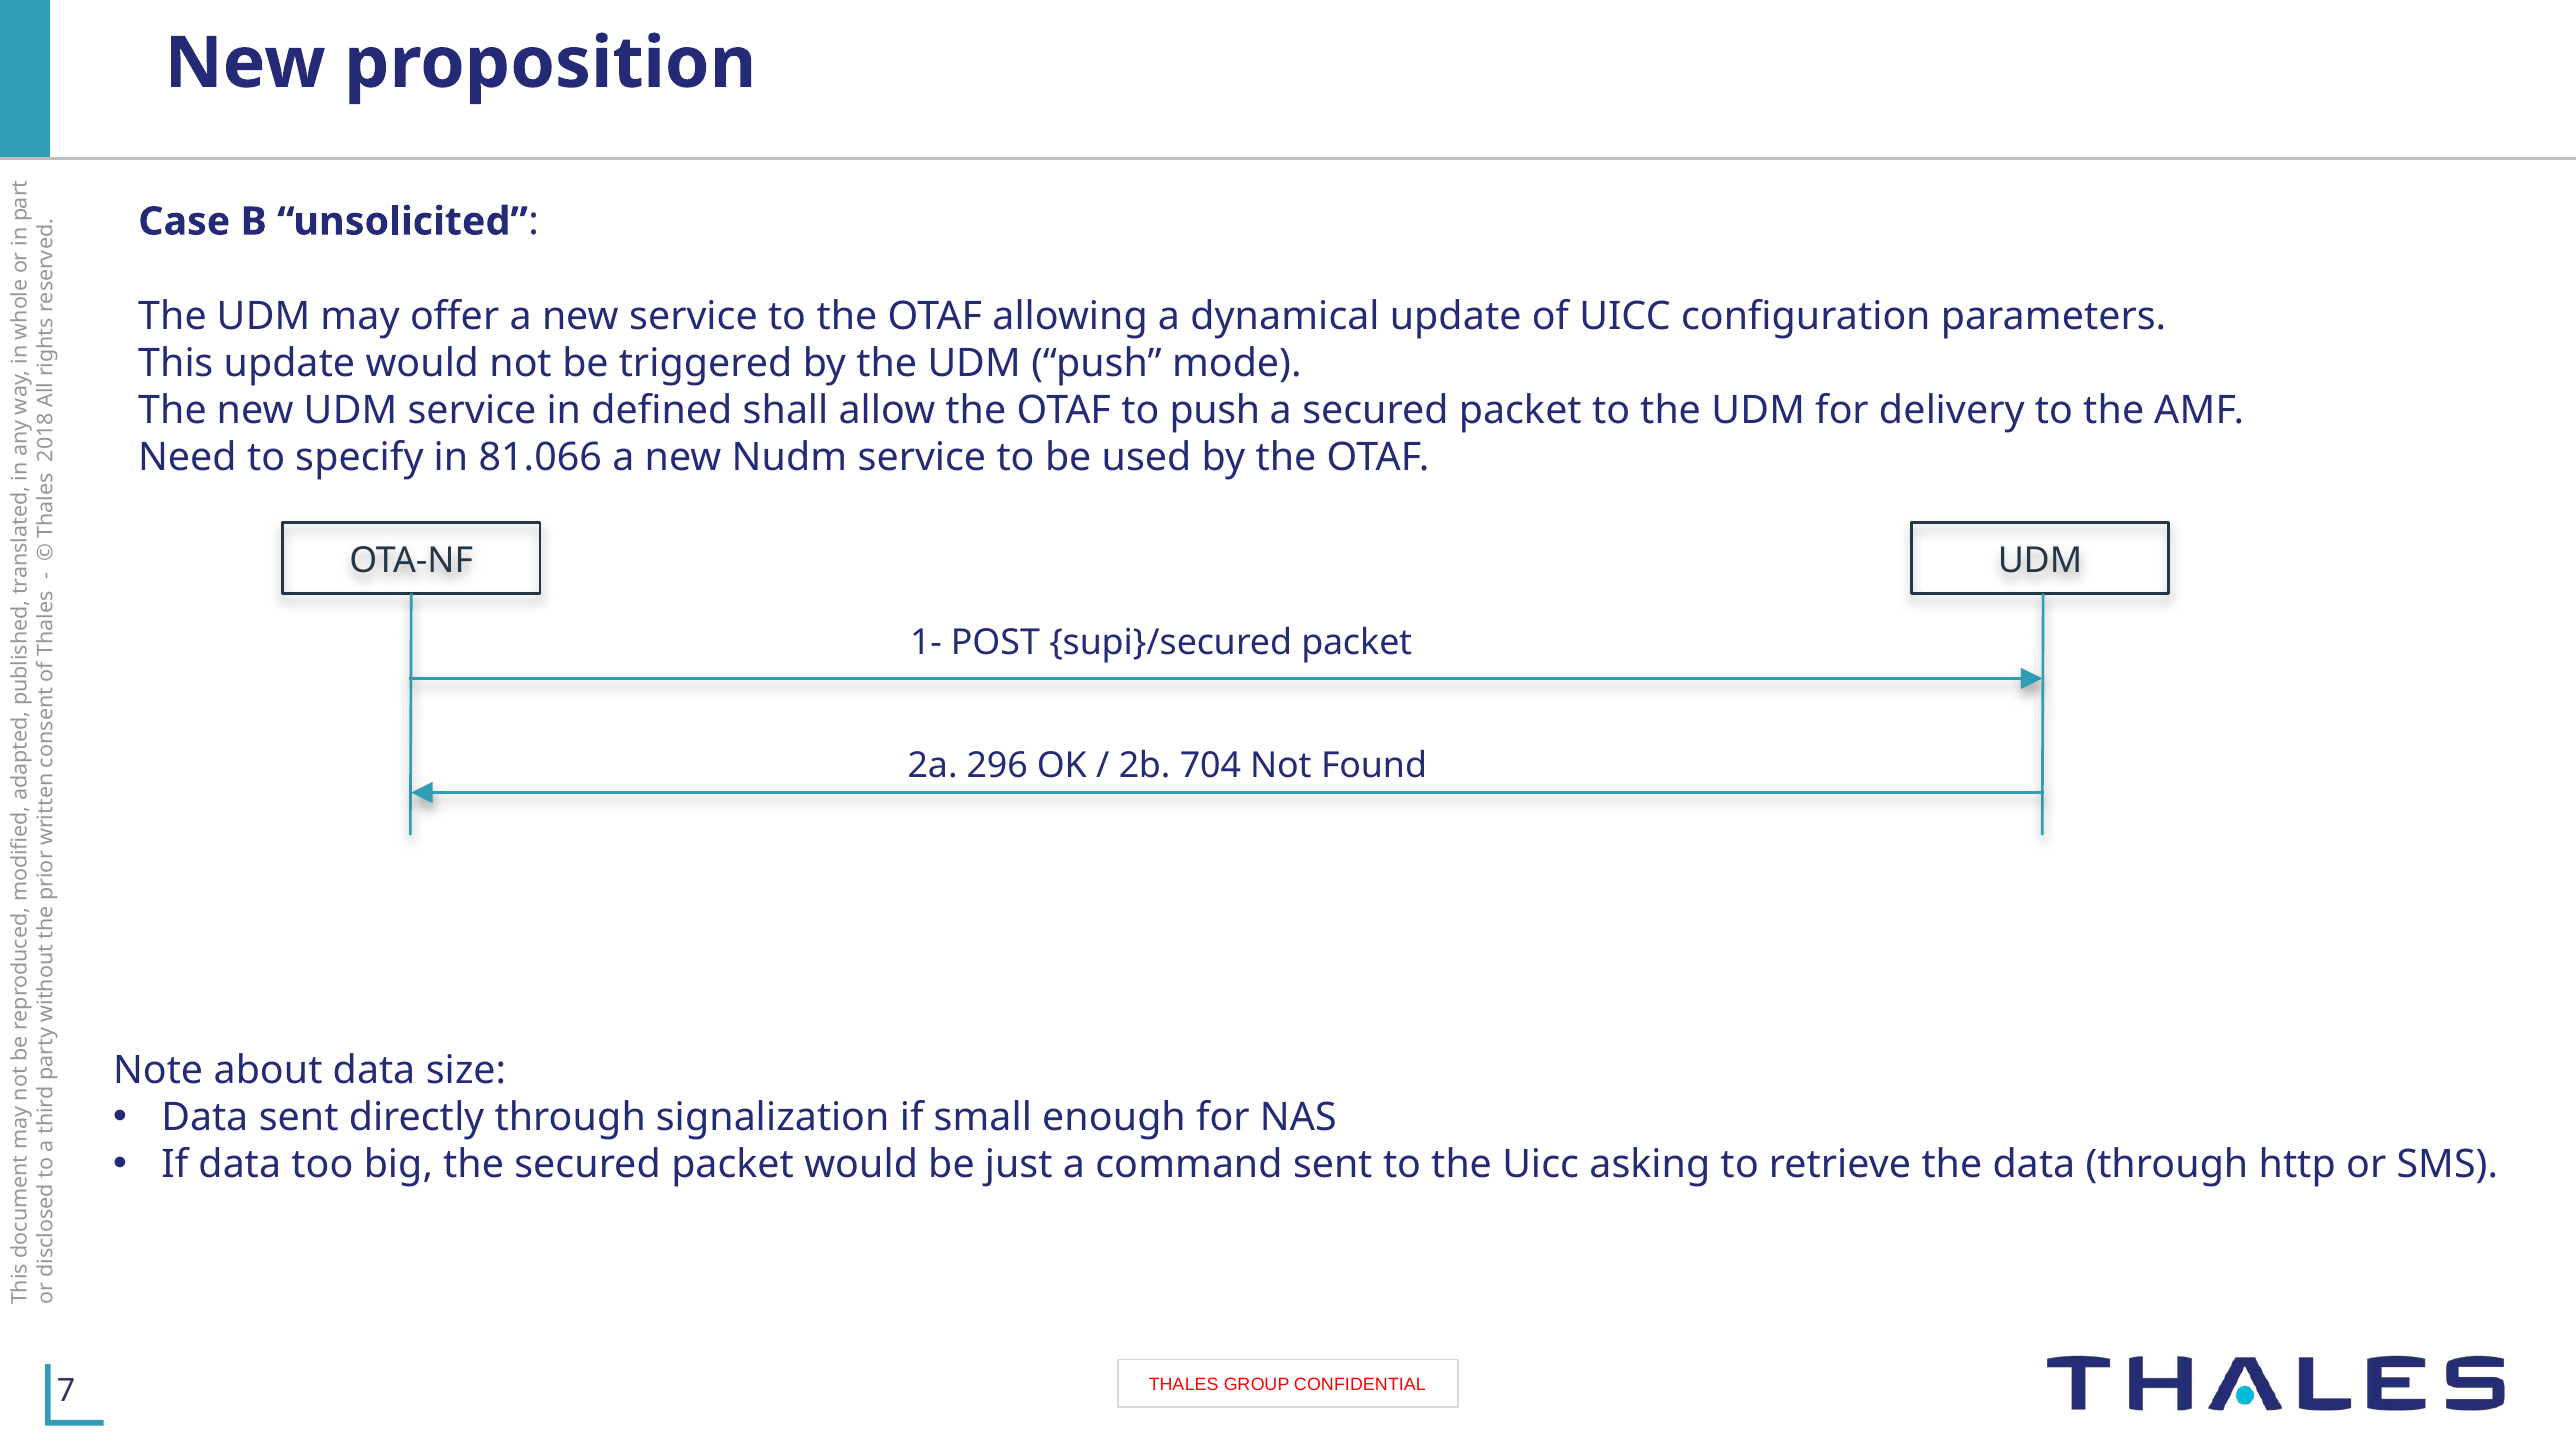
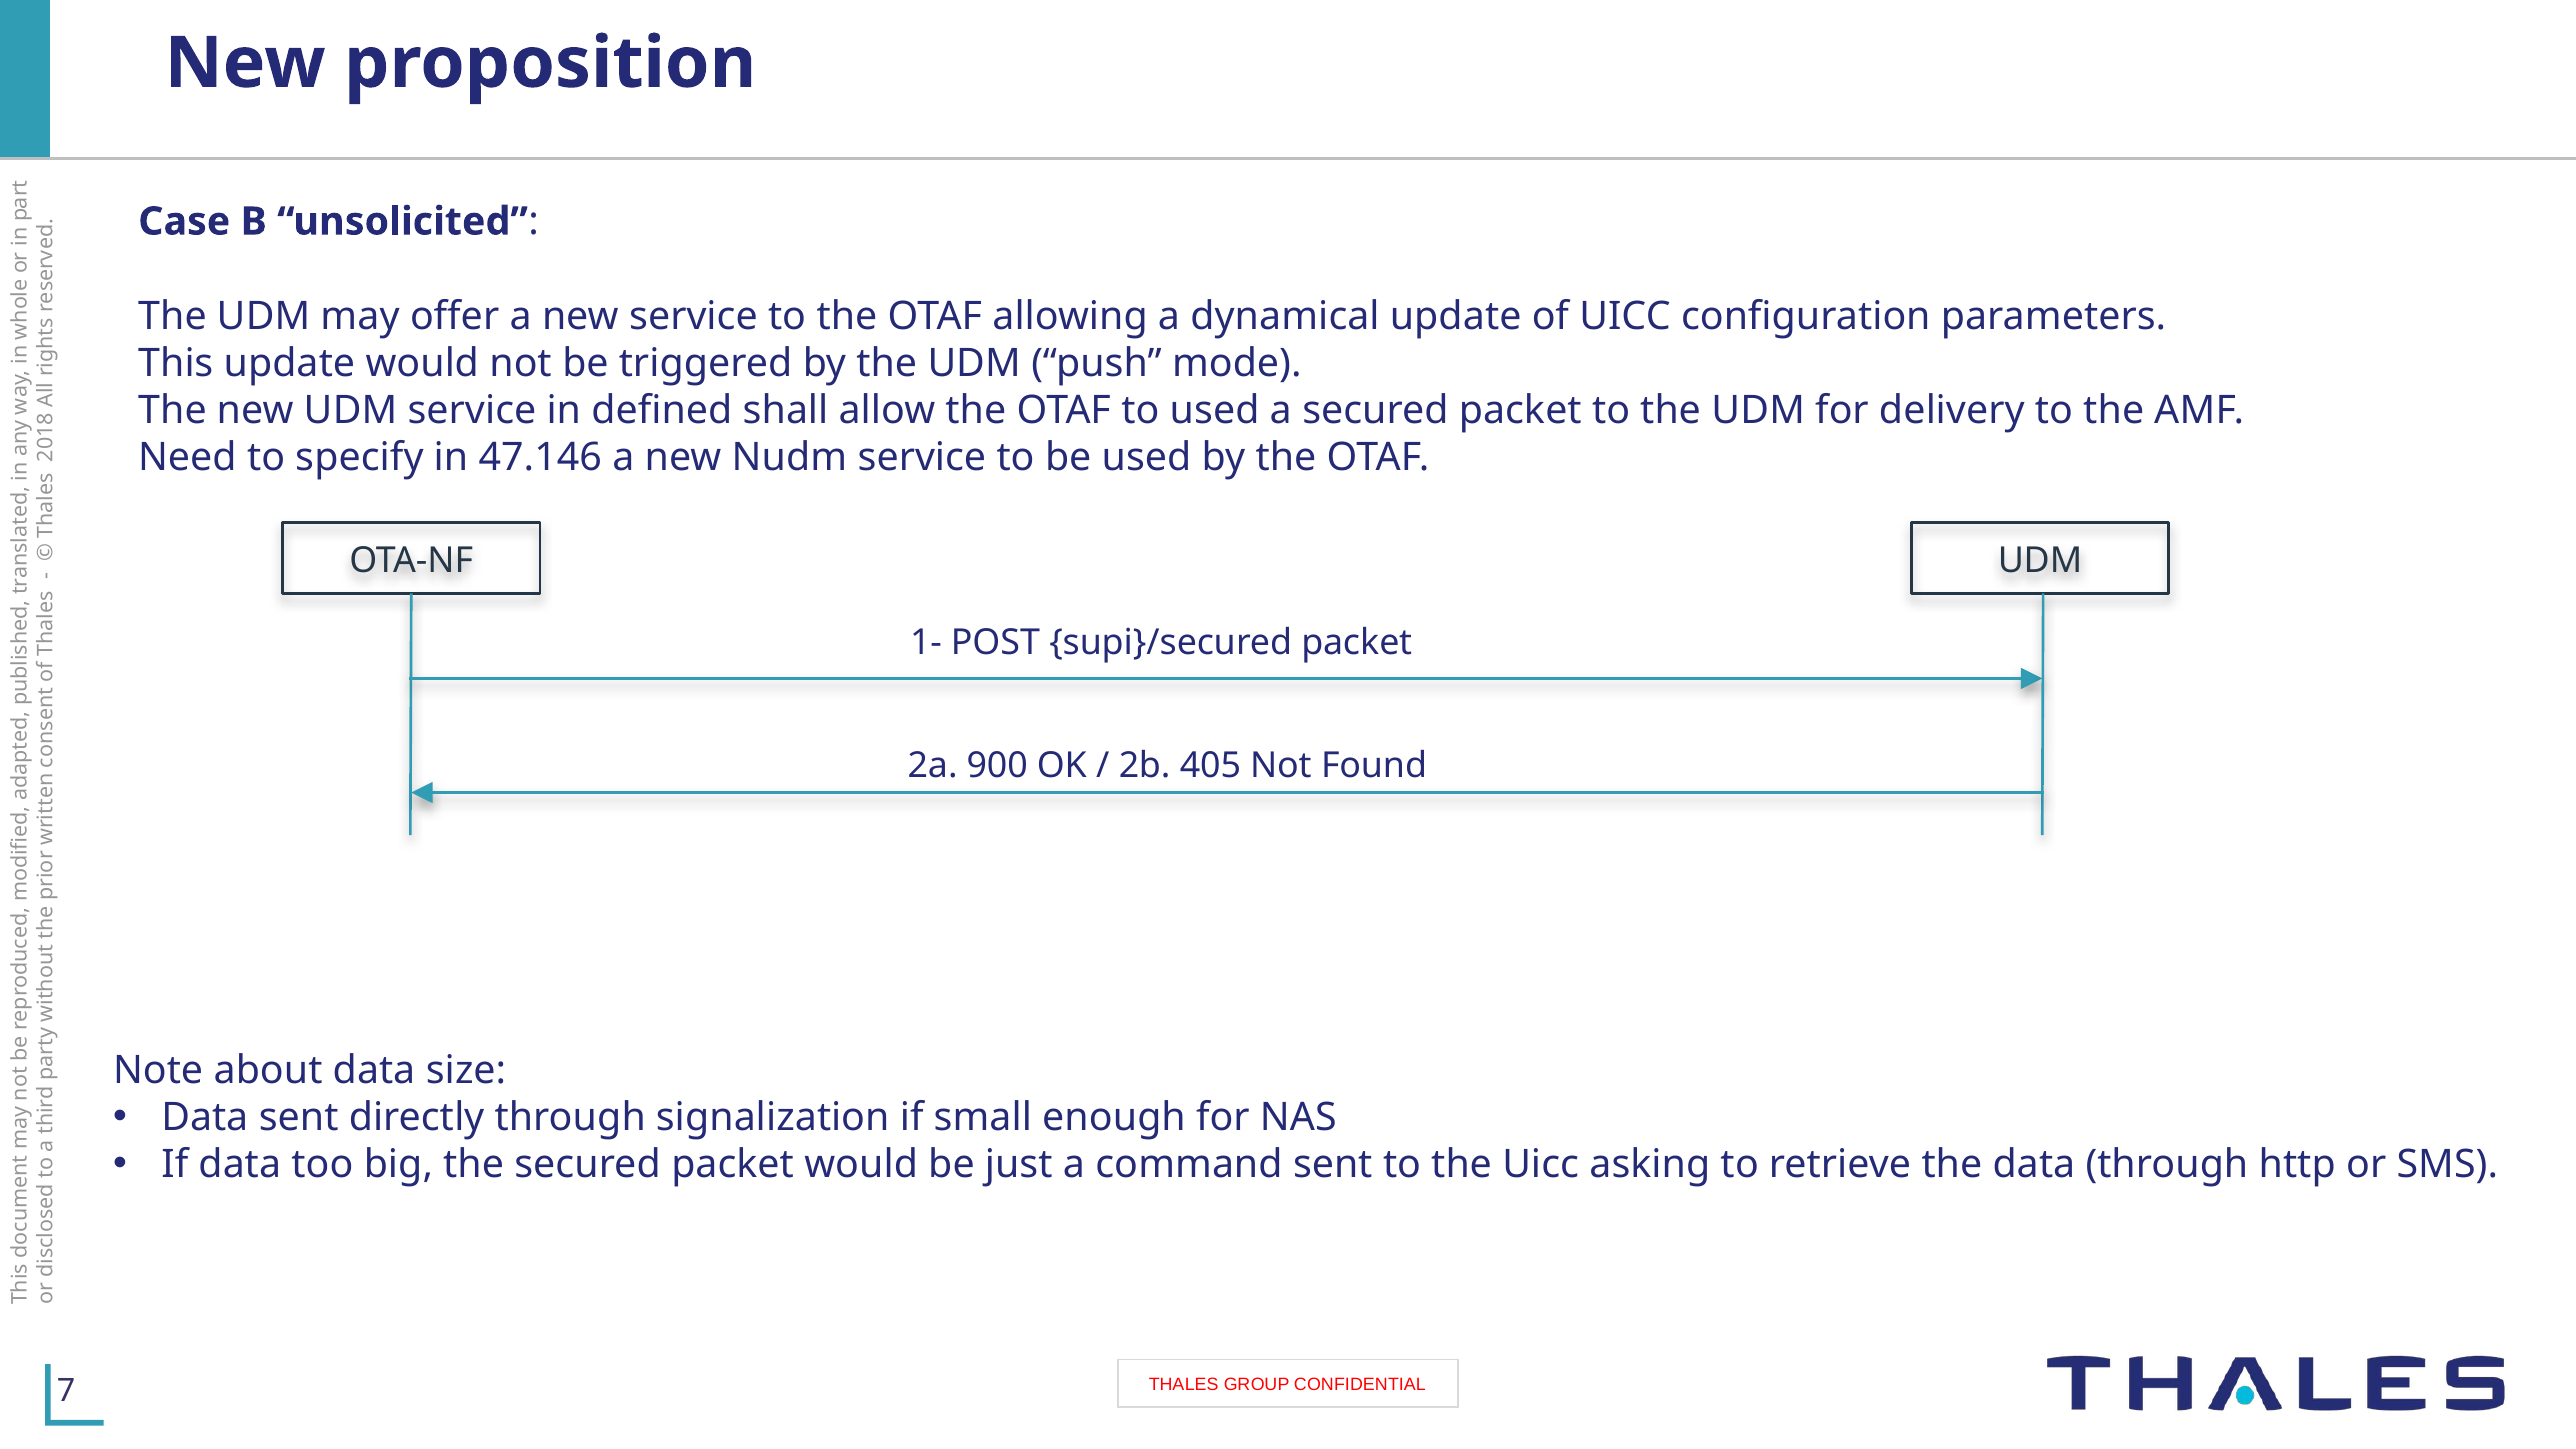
to push: push -> used
81.066: 81.066 -> 47.146
296: 296 -> 900
704: 704 -> 405
